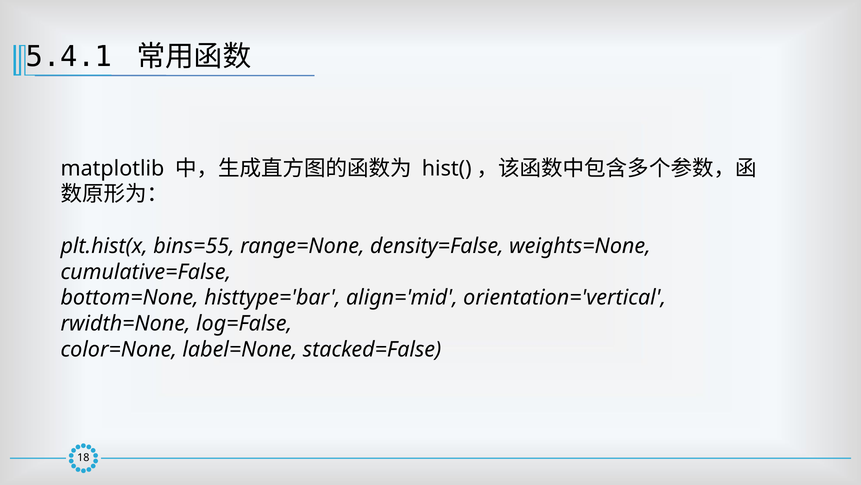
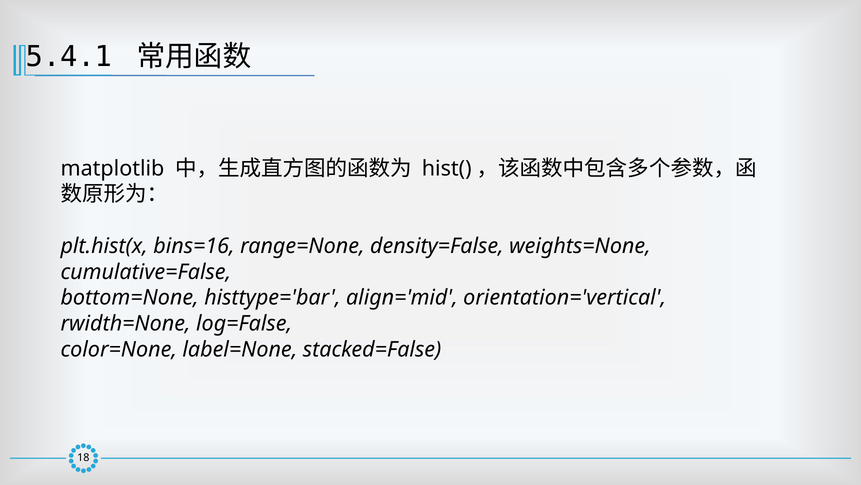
bins=55: bins=55 -> bins=16
